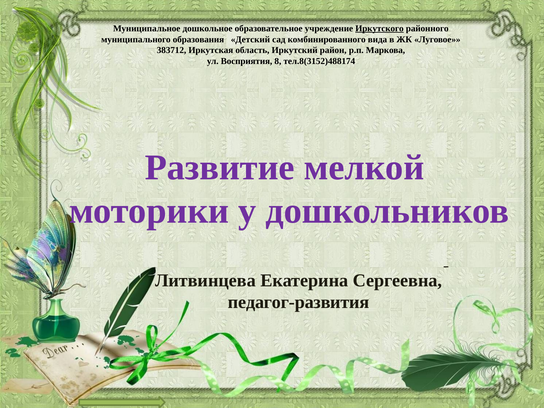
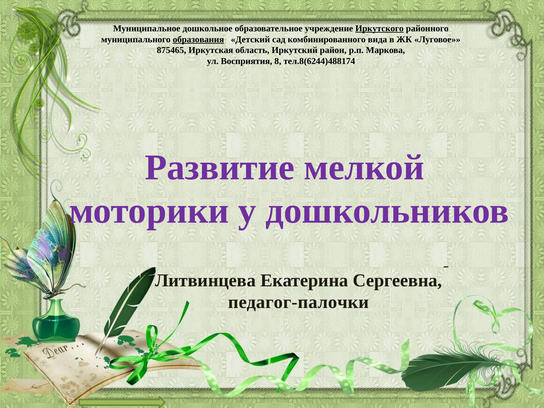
образования underline: none -> present
383712: 383712 -> 875465
тел.8(3152)488174: тел.8(3152)488174 -> тел.8(6244)488174
педагог-развития: педагог-развития -> педагог-палочки
